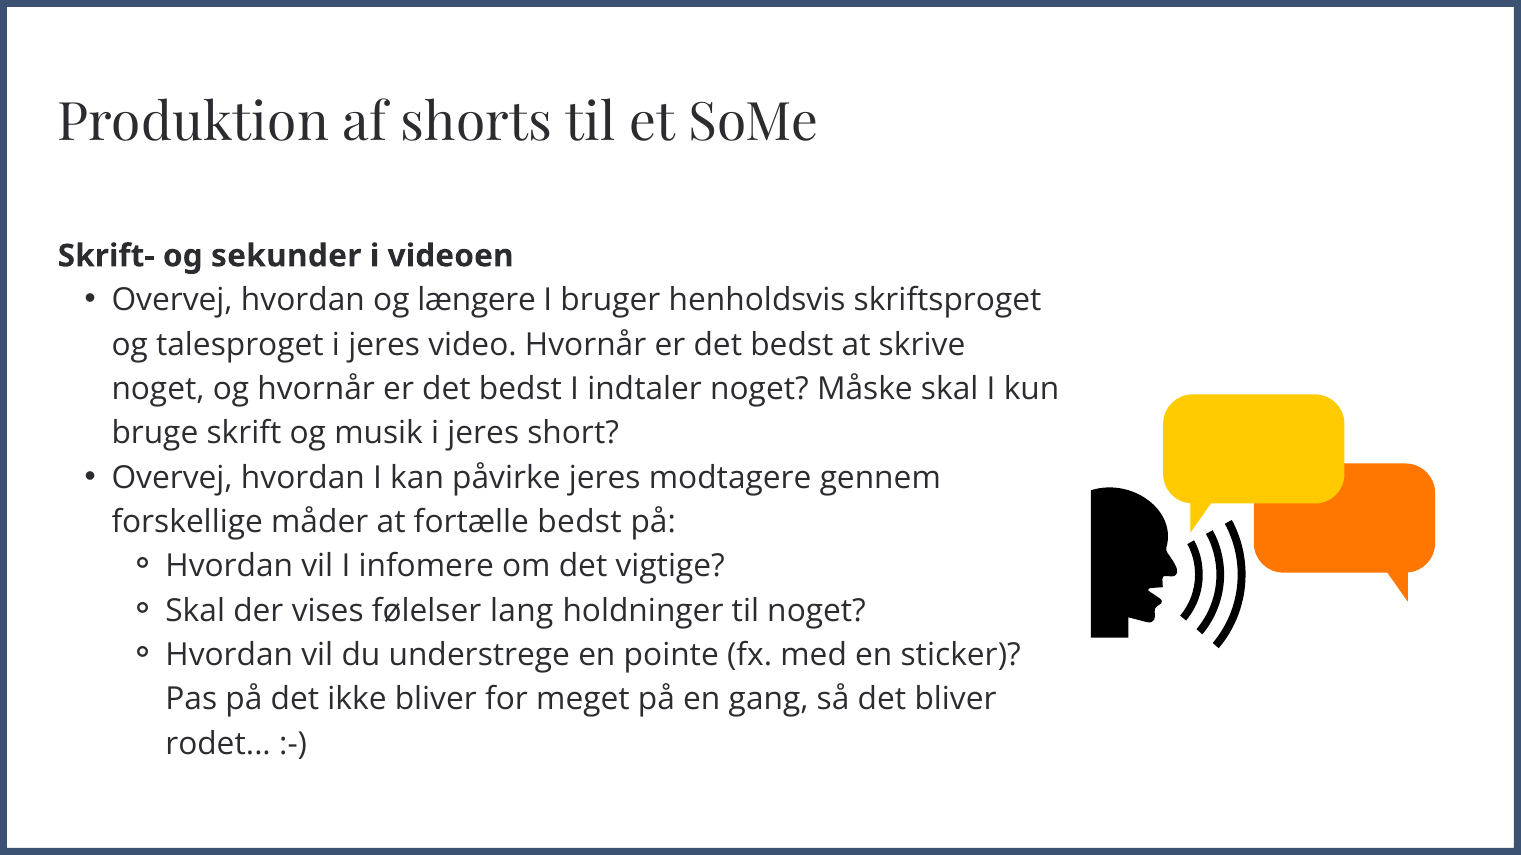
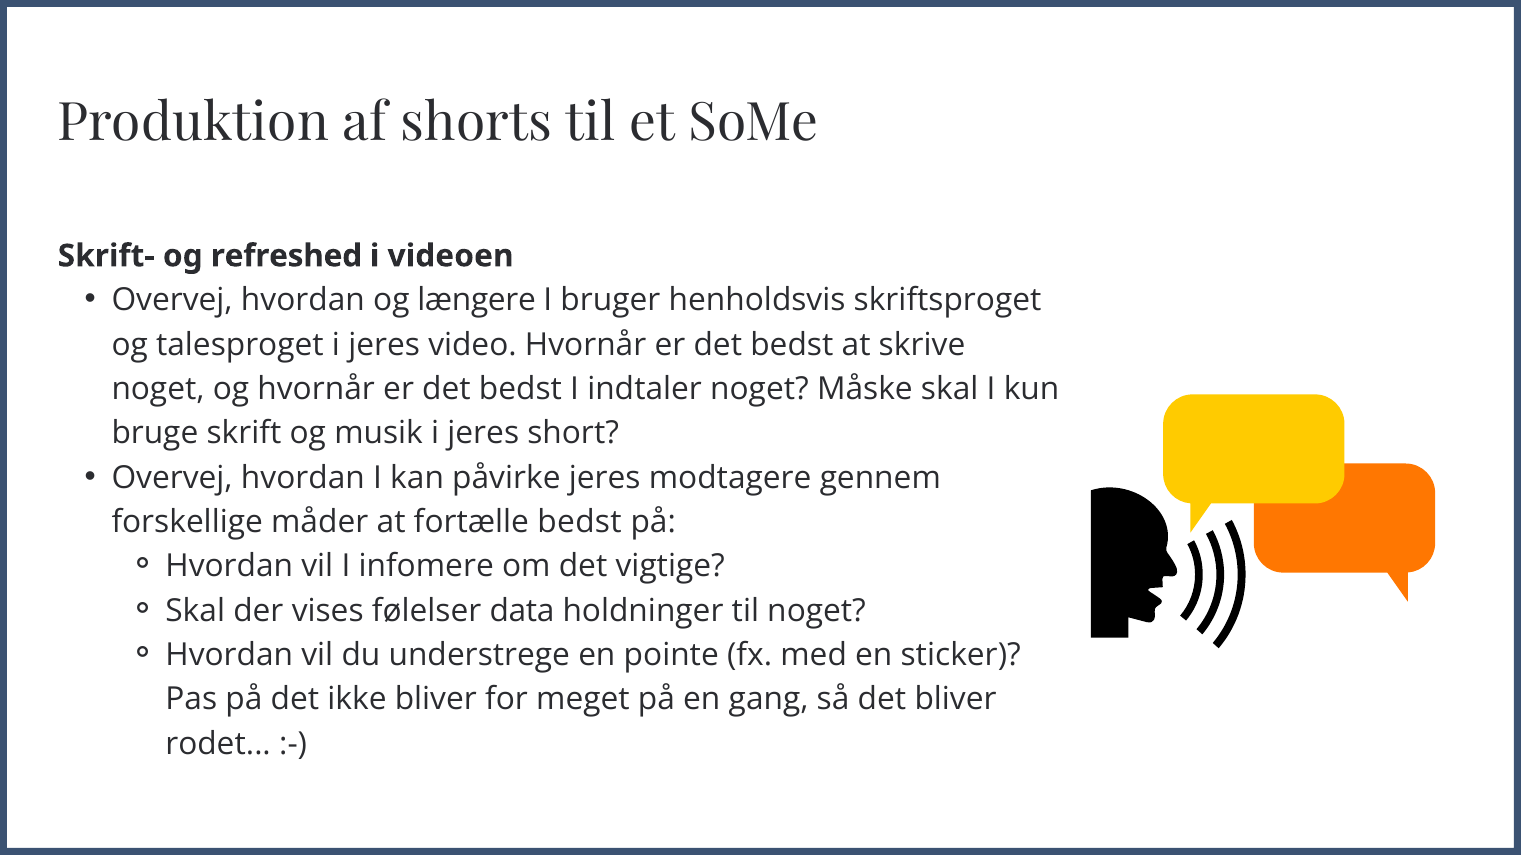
sekunder: sekunder -> refreshed
lang: lang -> data
